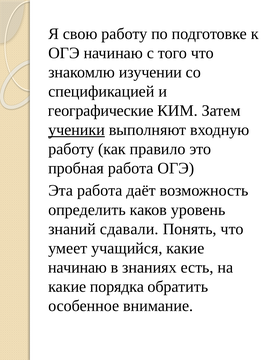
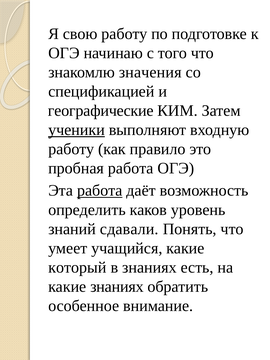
изучении: изучении -> значения
работа at (100, 191) underline: none -> present
начинаю at (77, 267): начинаю -> который
какие порядка: порядка -> знаниях
